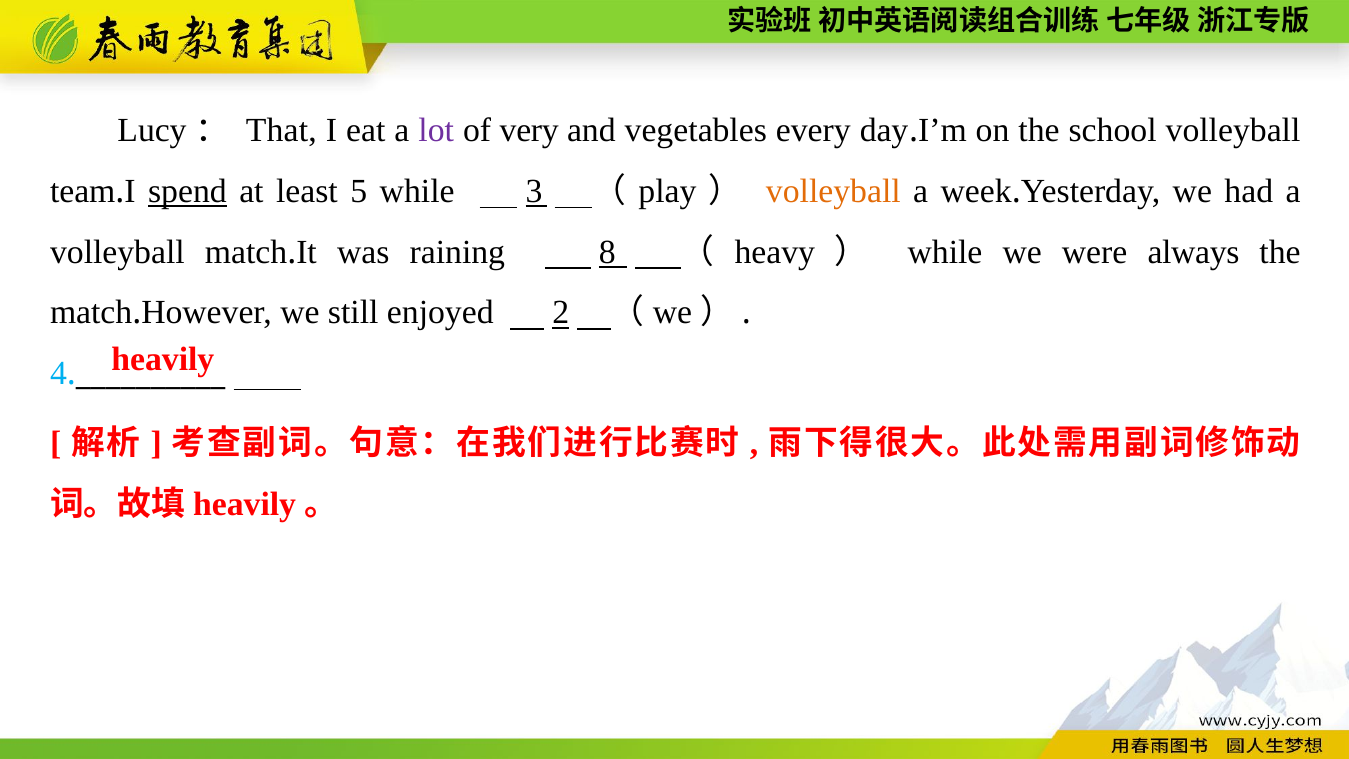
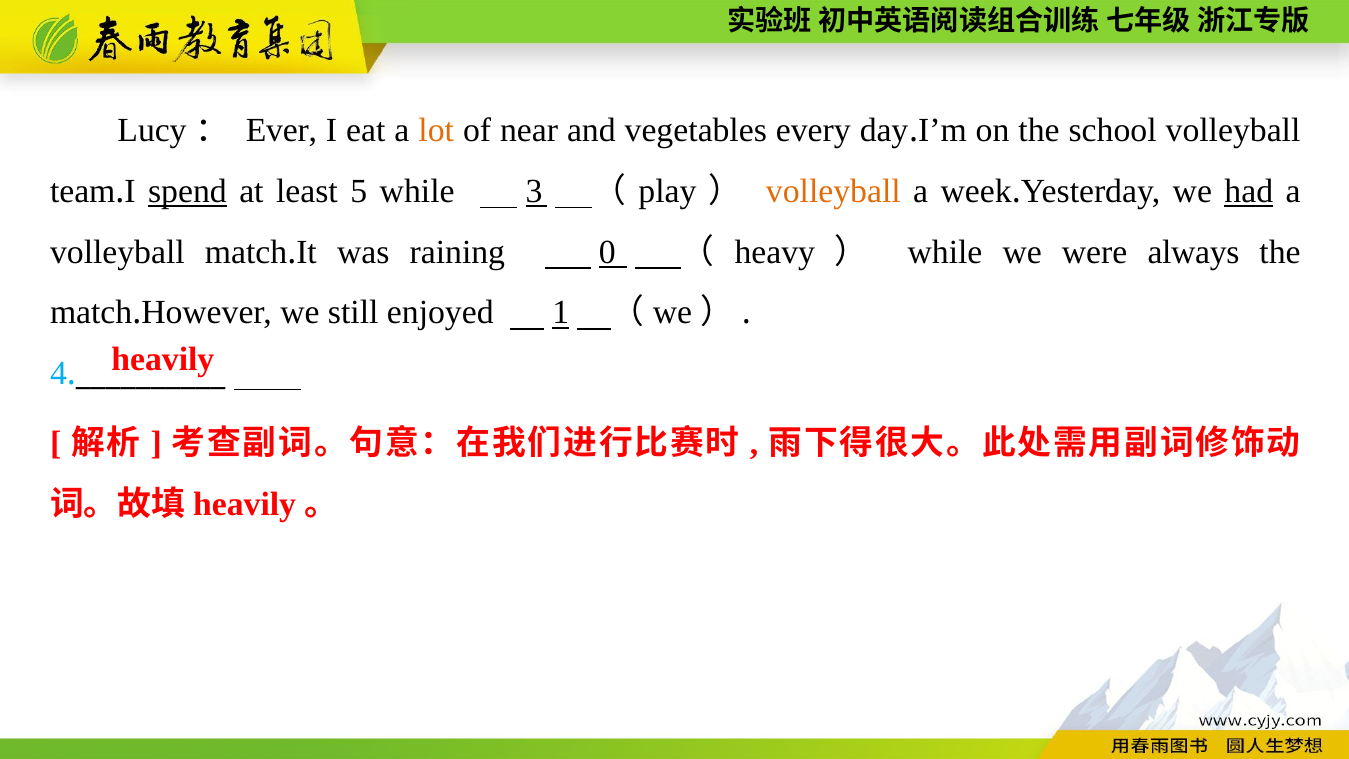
That: That -> Ever
lot colour: purple -> orange
very: very -> near
had underline: none -> present
8: 8 -> 0
2: 2 -> 1
